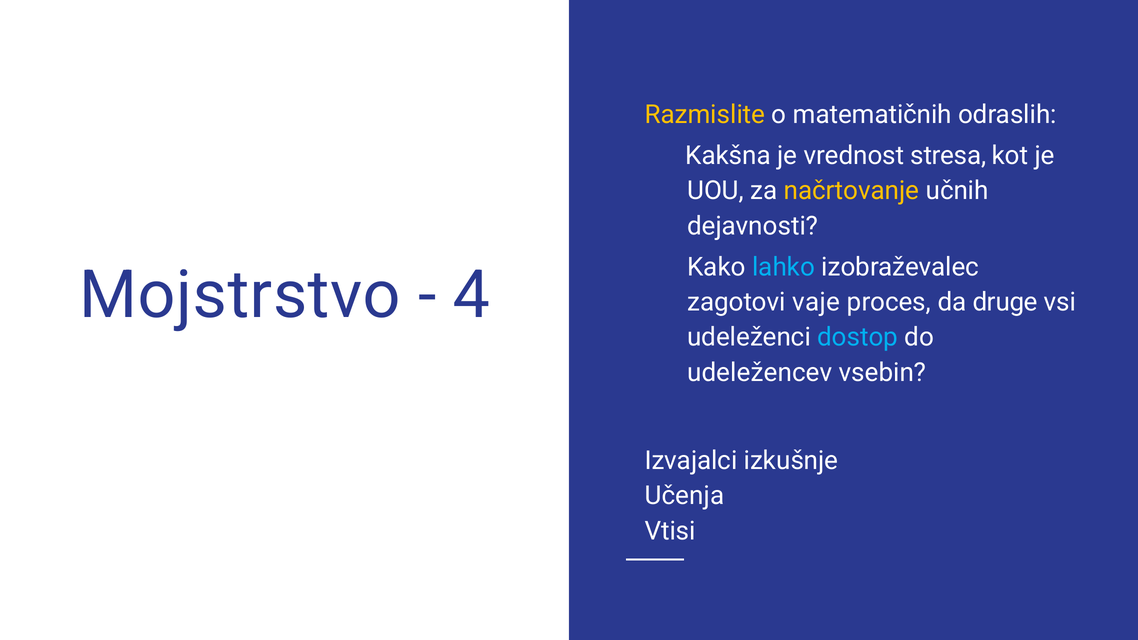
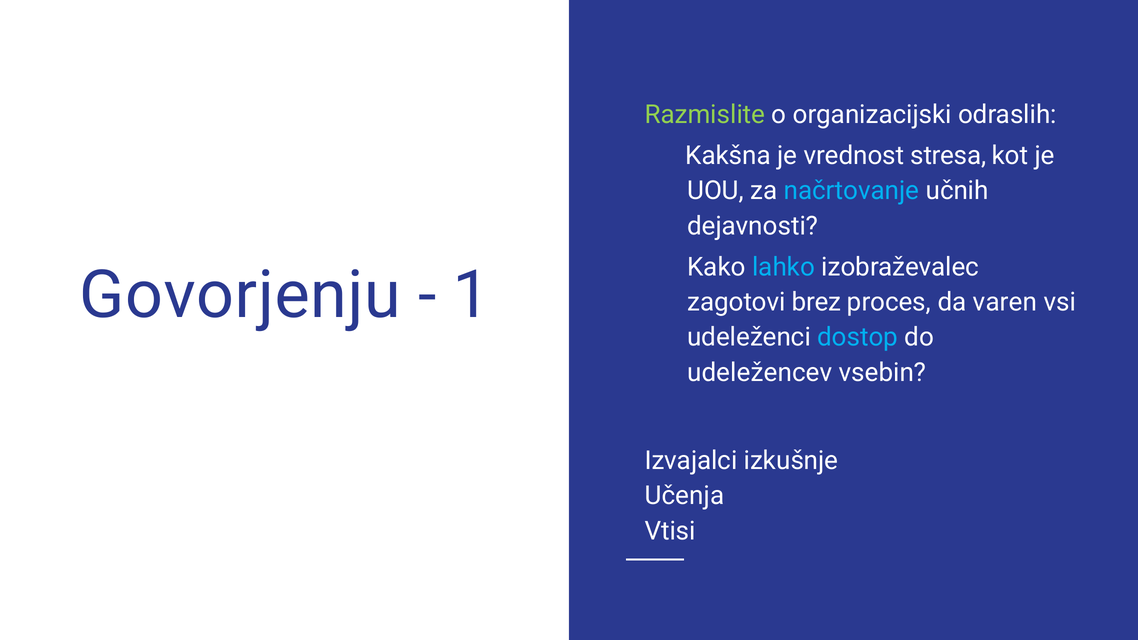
Razmislite colour: yellow -> light green
matematičnih: matematičnih -> organizacijski
načrtovanje colour: yellow -> light blue
Mojstrstvo: Mojstrstvo -> Govorjenju
4: 4 -> 1
vaje: vaje -> brez
druge: druge -> varen
